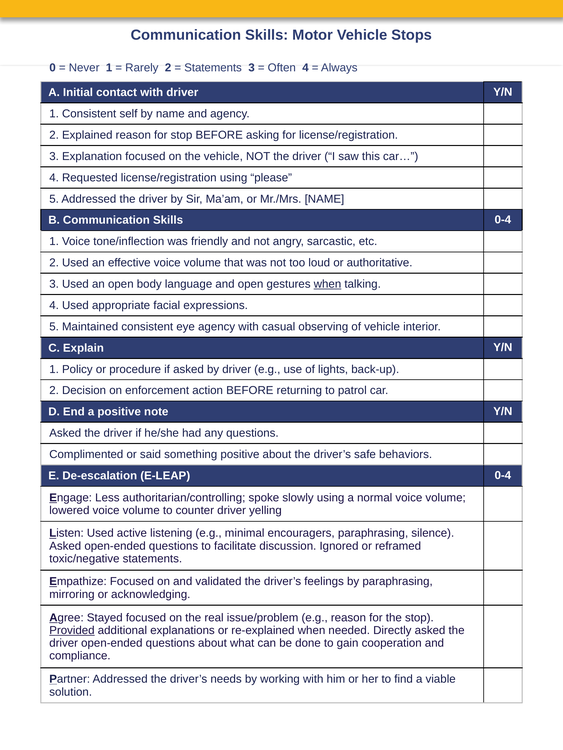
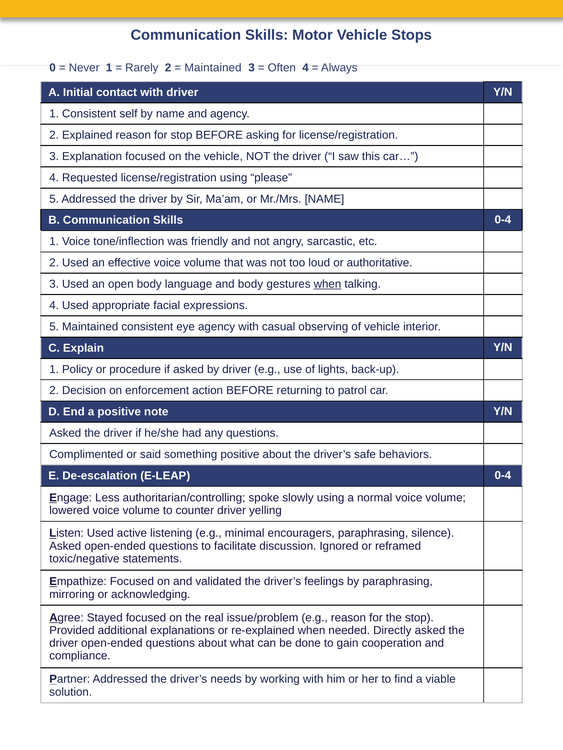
Statements at (213, 68): Statements -> Maintained
and open: open -> body
Provided underline: present -> none
